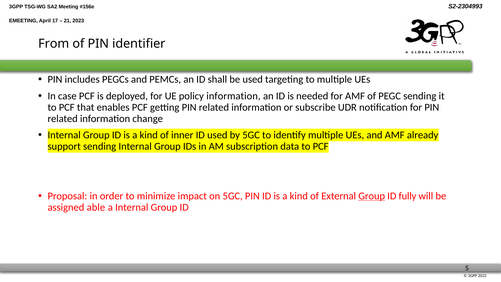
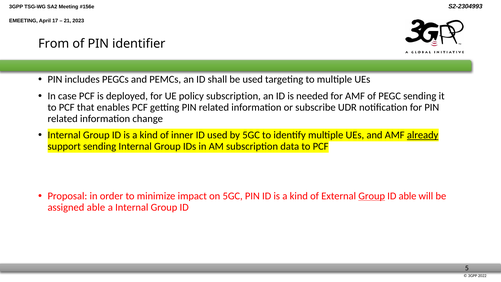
policy information: information -> subscription
already underline: none -> present
ID fully: fully -> able
